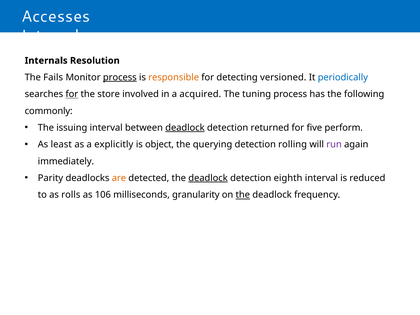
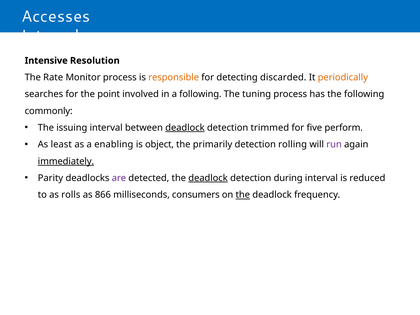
Internals at (46, 61): Internals -> Intensive
Fails: Fails -> Rate
process at (120, 77) underline: present -> none
versioned: versioned -> discarded
periodically colour: blue -> orange
for at (72, 94) underline: present -> none
store: store -> point
a acquired: acquired -> following
returned: returned -> trimmed
explicitly: explicitly -> enabling
querying: querying -> primarily
immediately underline: none -> present
are colour: orange -> purple
eighth: eighth -> during
106: 106 -> 866
granularity: granularity -> consumers
